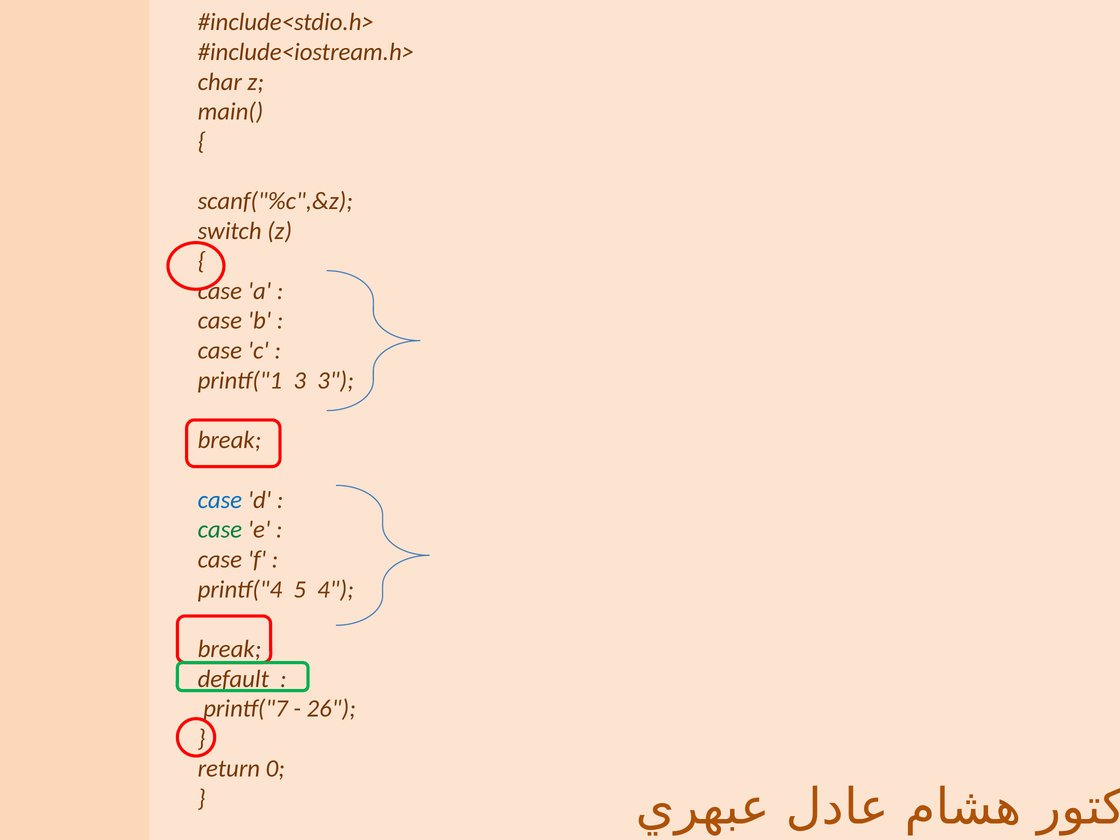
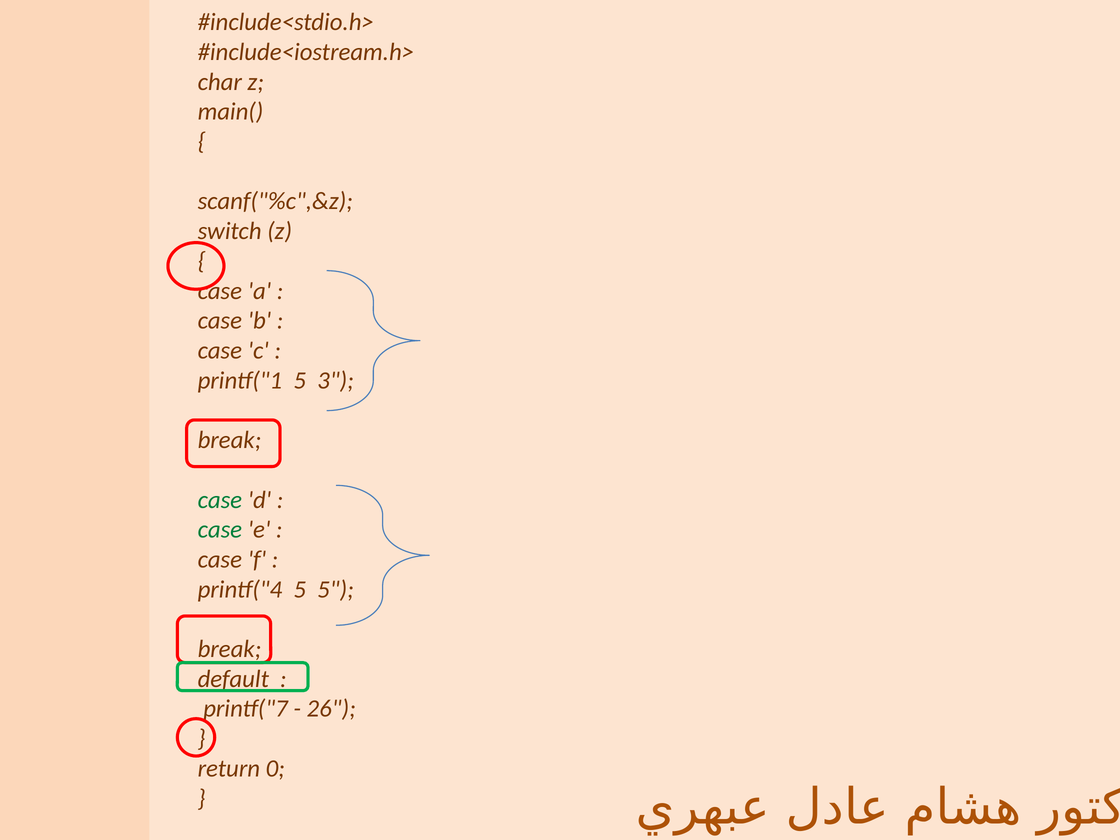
printf("1 3: 3 -> 5
case at (220, 500) colour: blue -> green
5 4: 4 -> 5
